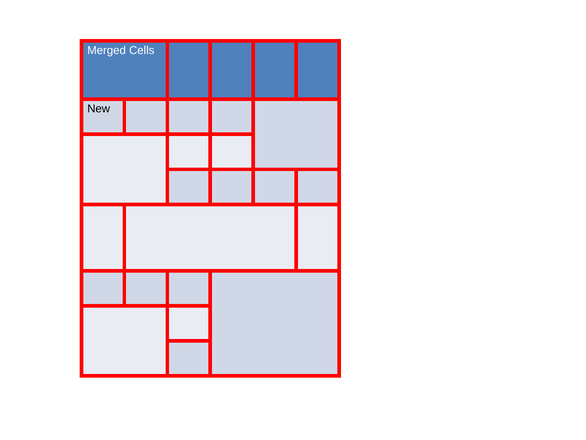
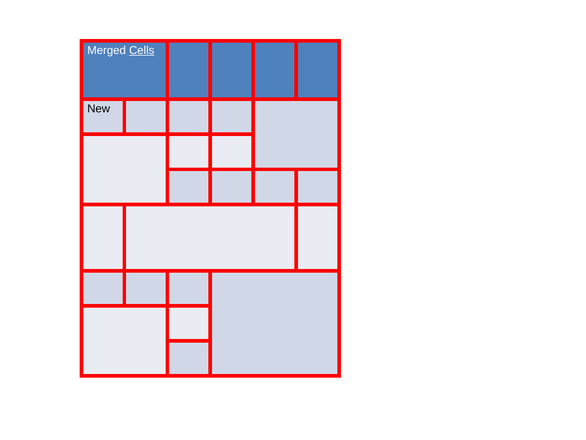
Cells underline: none -> present
